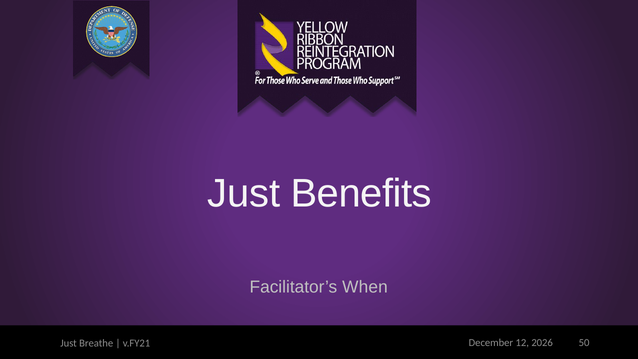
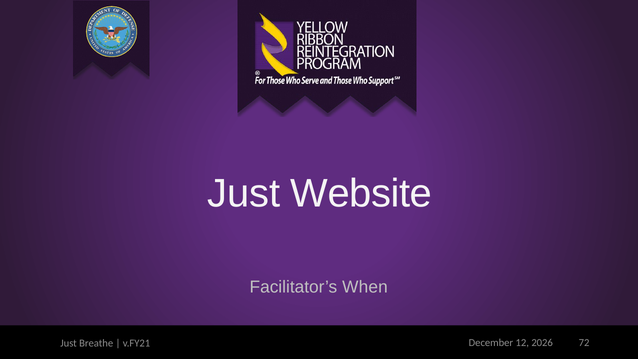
Benefits: Benefits -> Website
50: 50 -> 72
